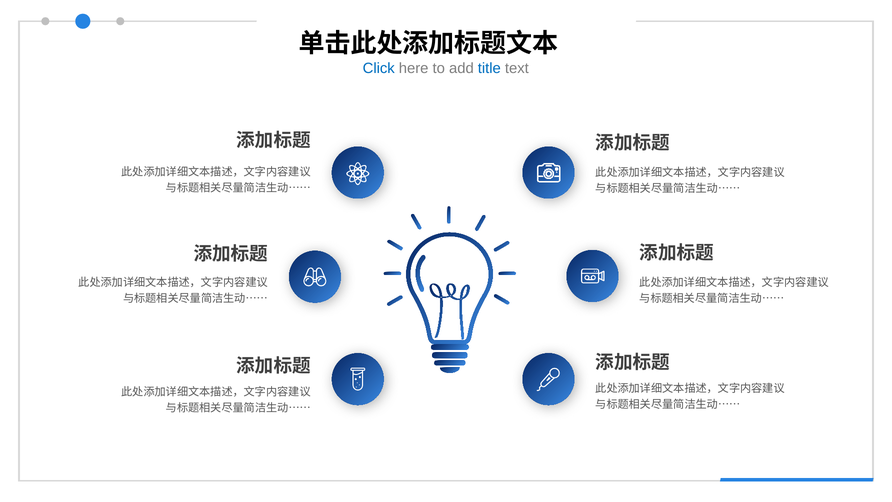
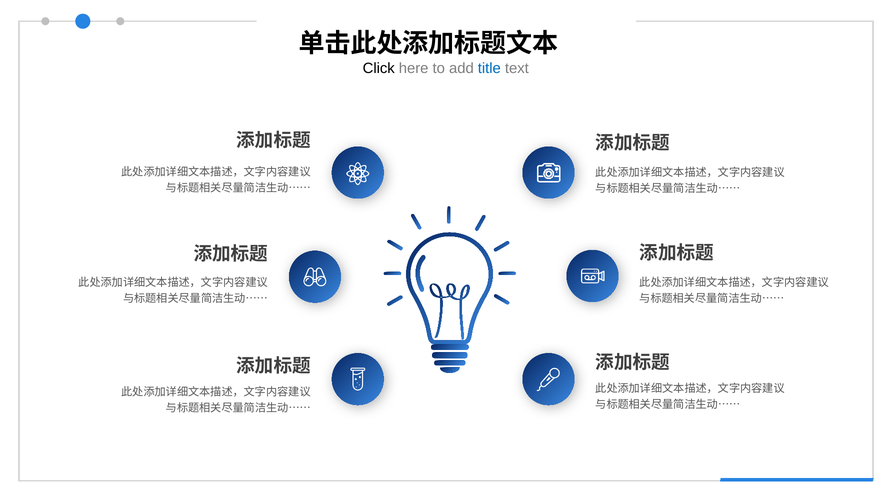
Click colour: blue -> black
